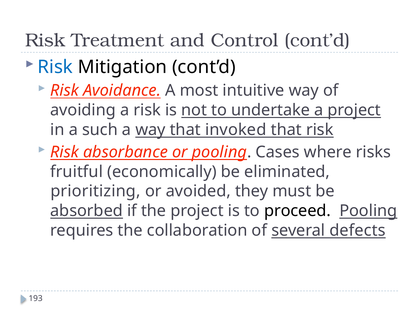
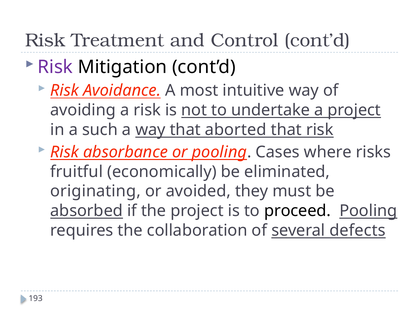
Risk at (55, 67) colour: blue -> purple
invoked: invoked -> aborted
prioritizing: prioritizing -> originating
